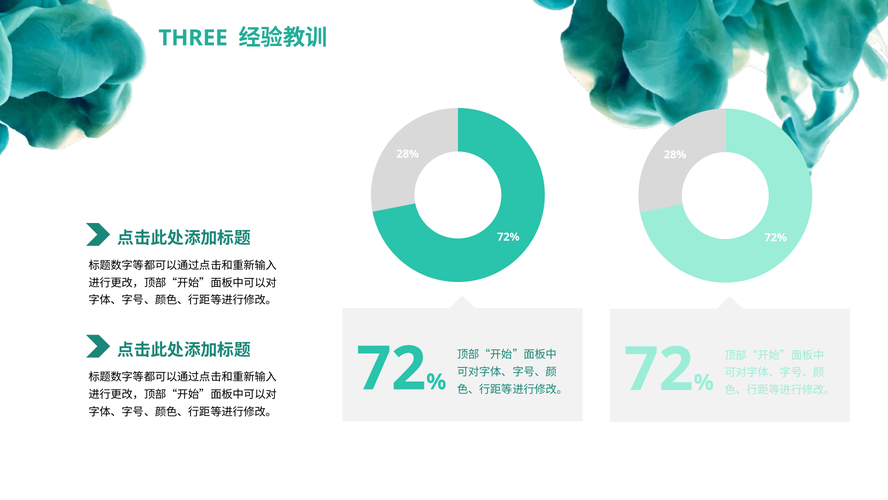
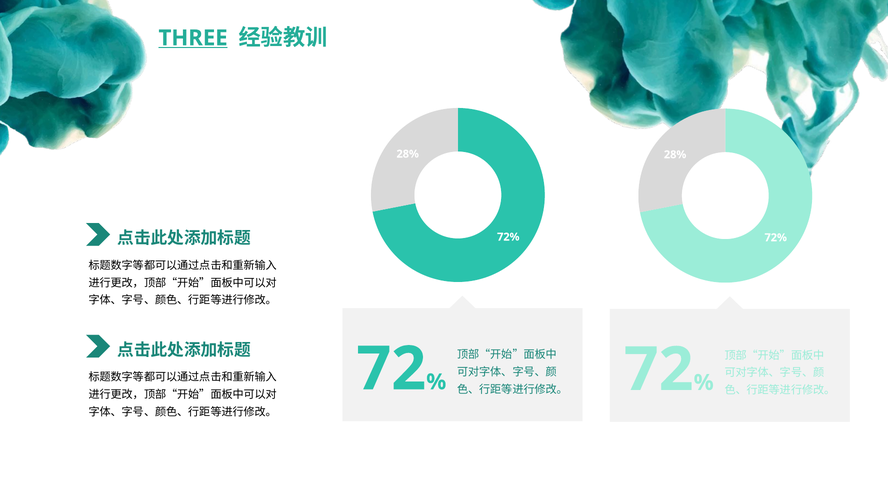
THREE underline: none -> present
